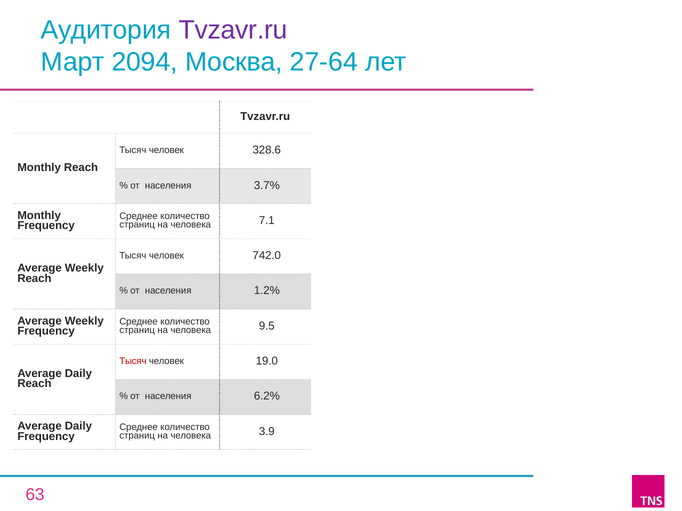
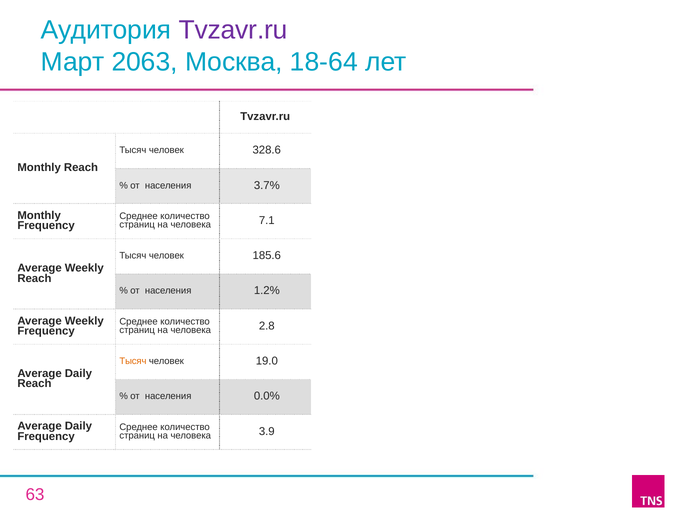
2094: 2094 -> 2063
27-64: 27-64 -> 18-64
742.0: 742.0 -> 185.6
9.5: 9.5 -> 2.8
Тысяч at (133, 361) colour: red -> orange
6.2%: 6.2% -> 0.0%
